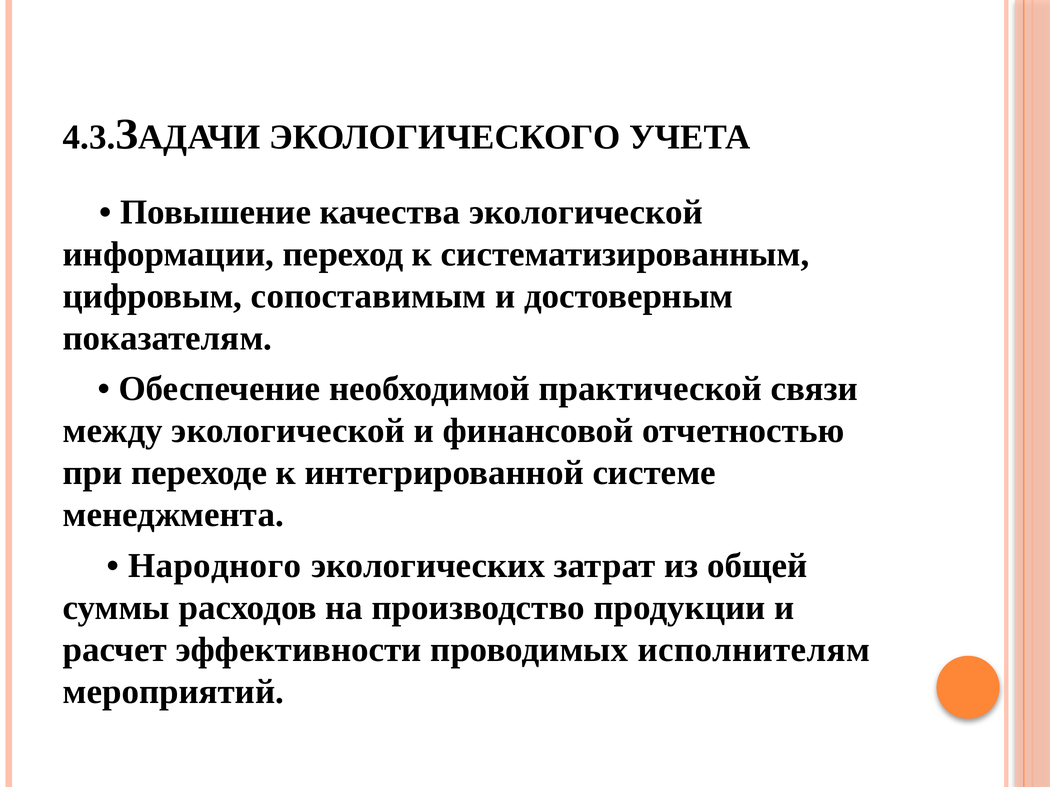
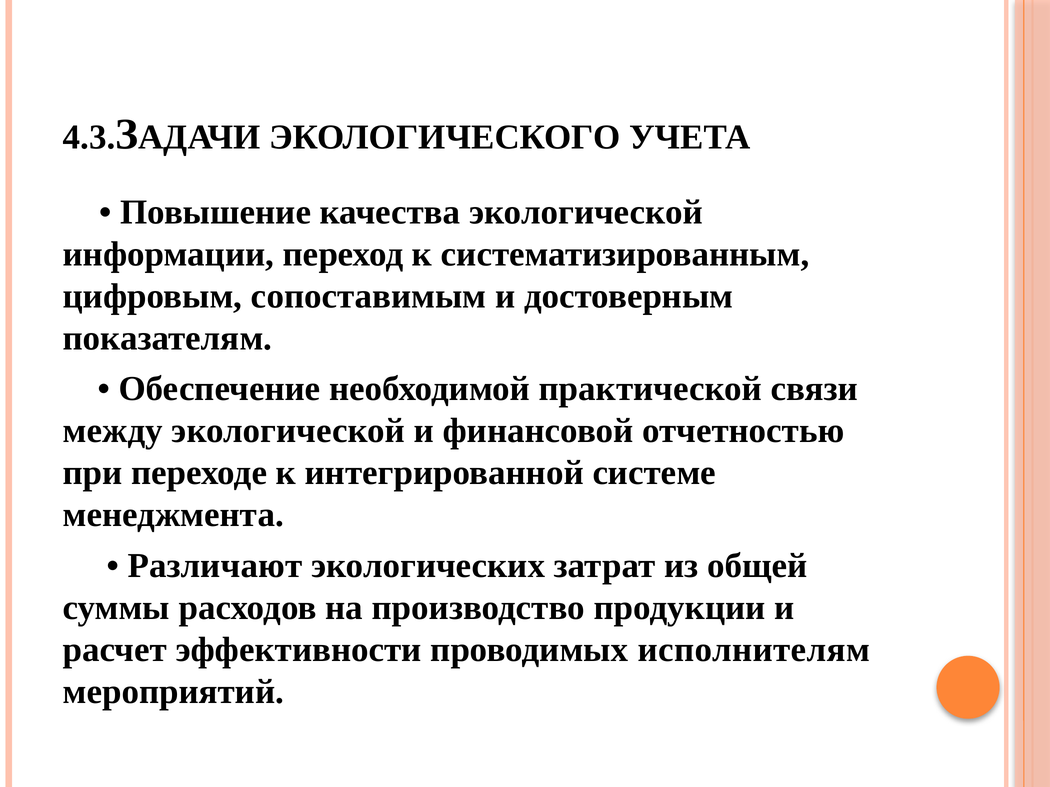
Народного: Народного -> Различают
